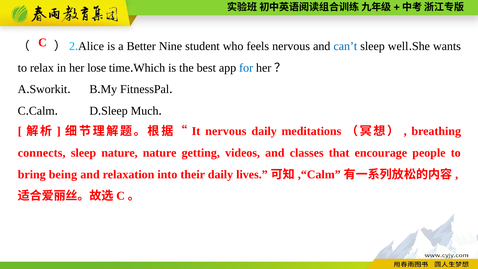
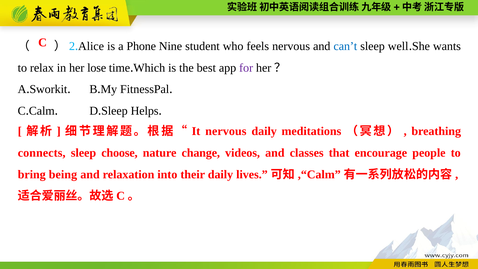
Better: Better -> Phone
for colour: blue -> purple
Much: Much -> Helps
sleep nature: nature -> choose
getting: getting -> change
